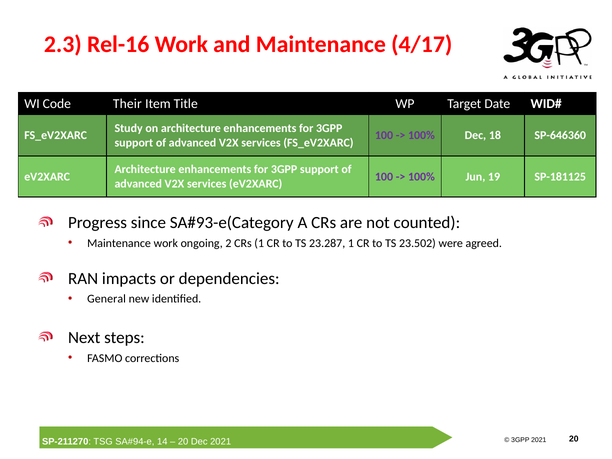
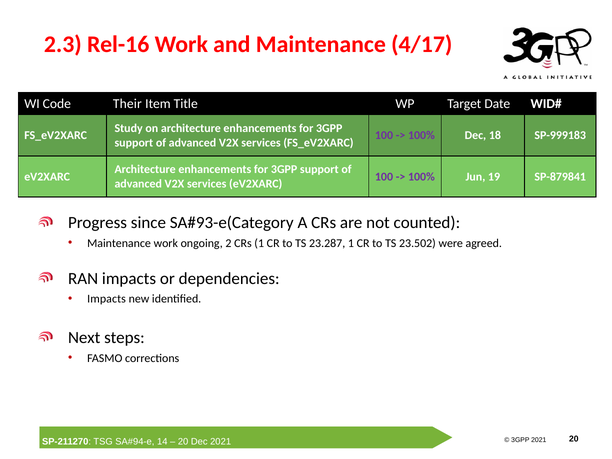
SP-646360: SP-646360 -> SP-999183
SP-181125: SP-181125 -> SP-879841
General at (107, 299): General -> Impacts
